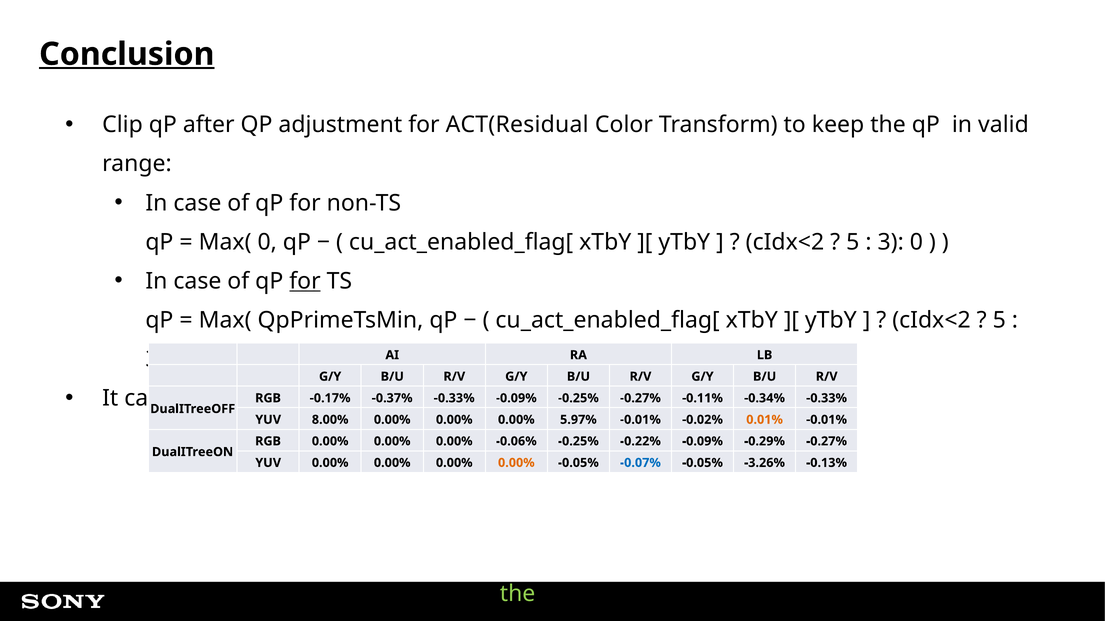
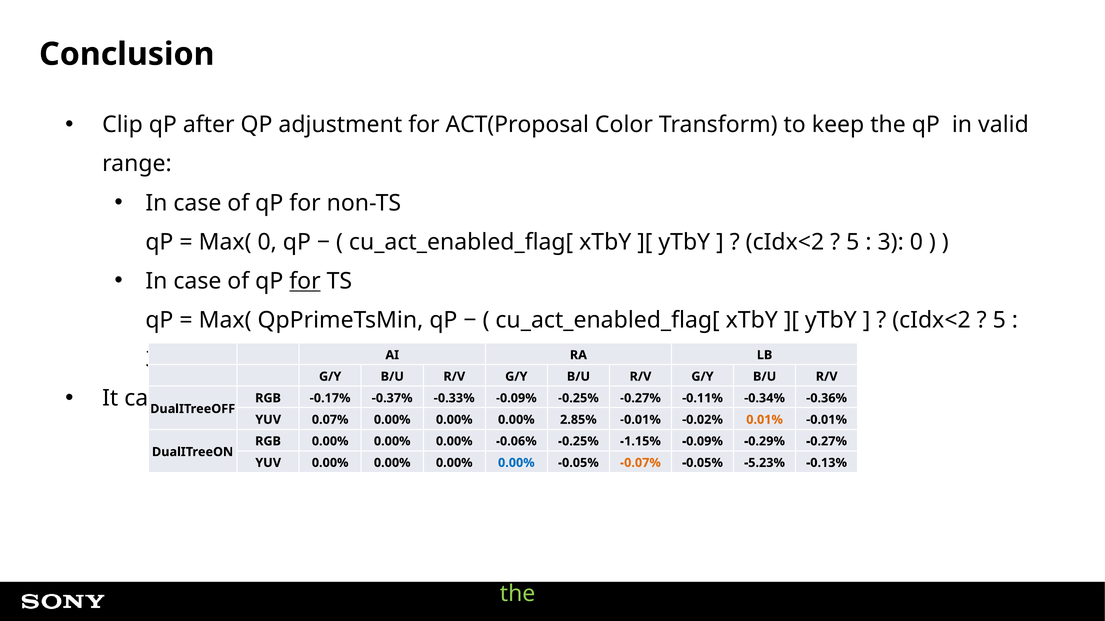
Conclusion underline: present -> none
ACT(Residual: ACT(Residual -> ACT(Proposal
-0.33% at (827, 398): -0.33% -> -0.36%
8.00%: 8.00% -> 0.07%
5.97%: 5.97% -> 2.85%
-0.22%: -0.22% -> -1.15%
0.00% at (516, 463) colour: orange -> blue
-0.07% colour: blue -> orange
-3.26%: -3.26% -> -5.23%
